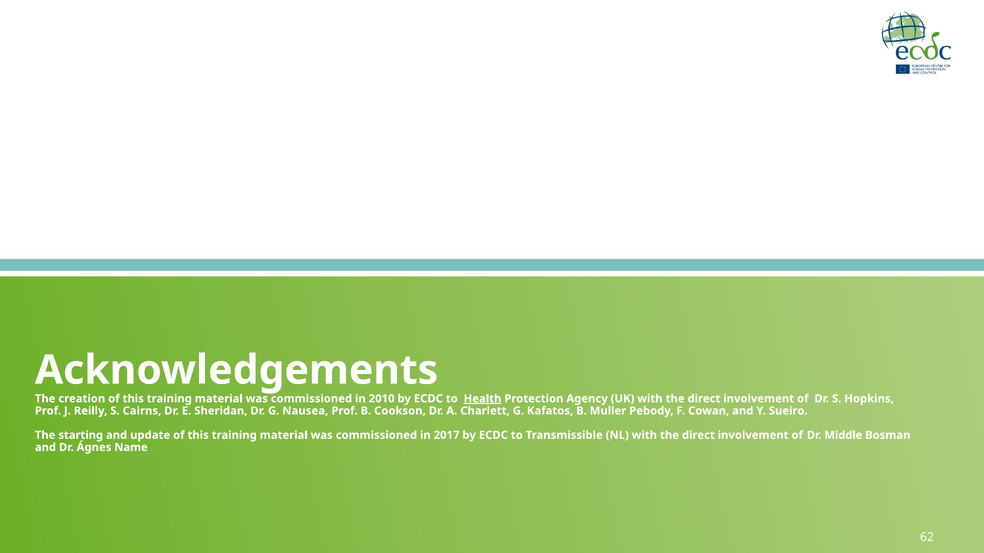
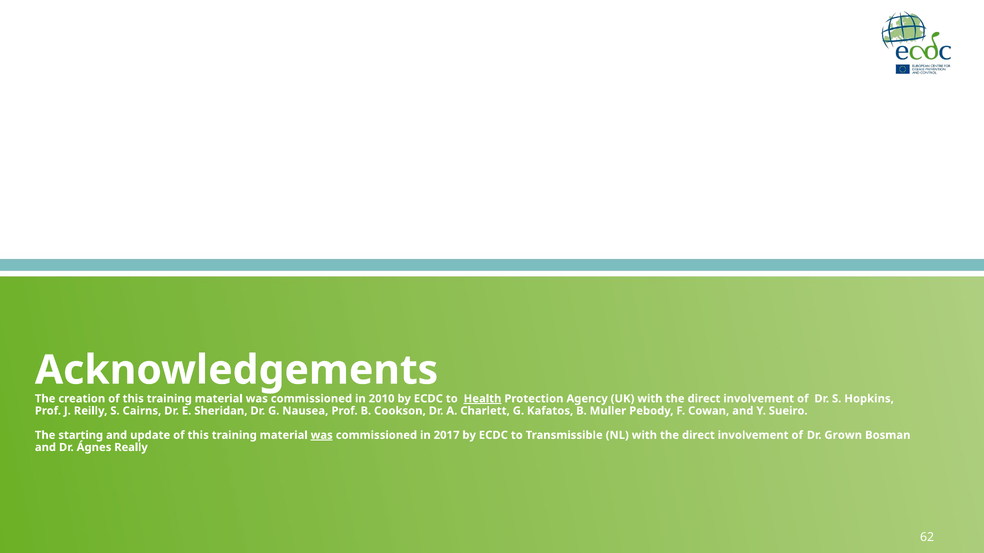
was at (322, 436) underline: none -> present
Middle: Middle -> Grown
Name: Name -> Really
